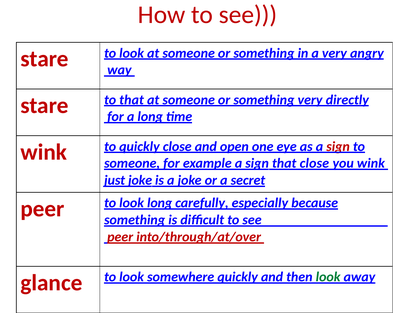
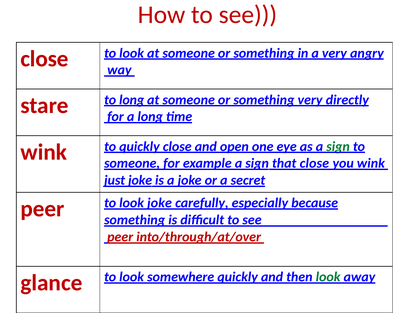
stare at (44, 59): stare -> close
to that: that -> long
sign at (338, 147) colour: red -> green
look long: long -> joke
